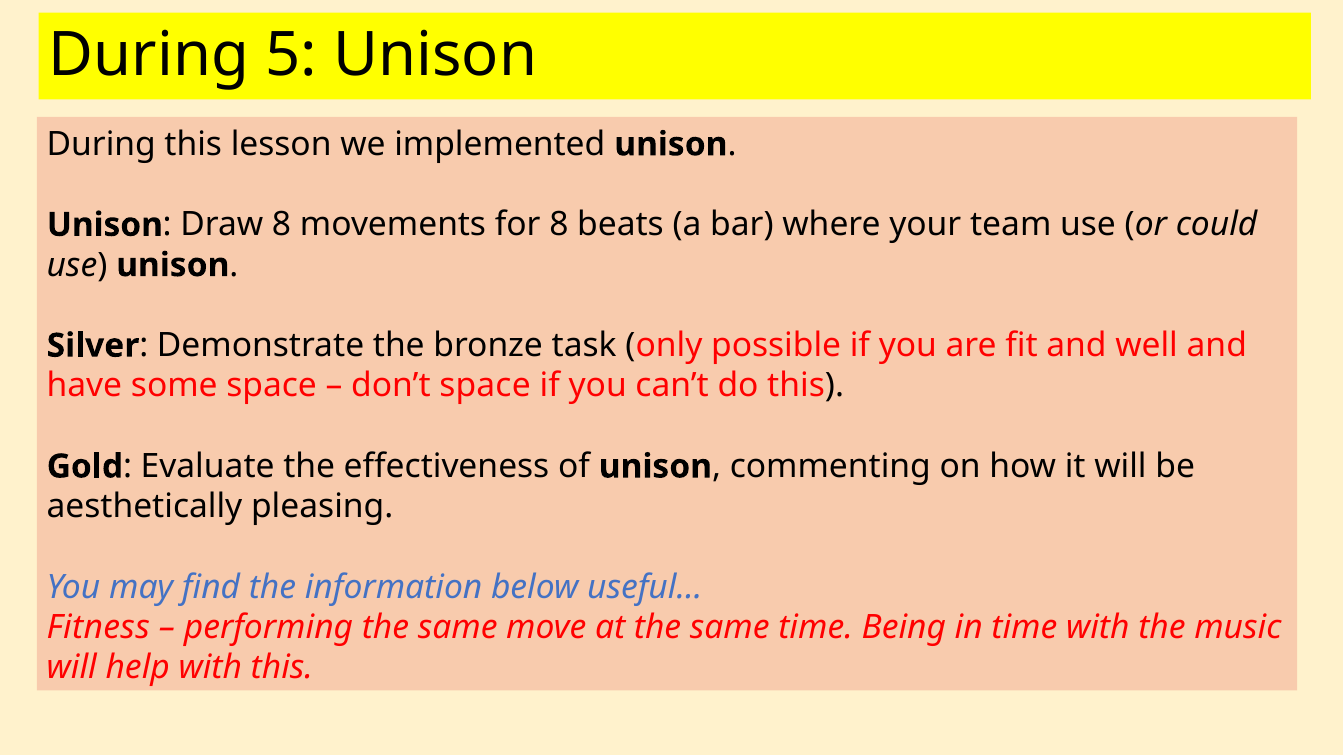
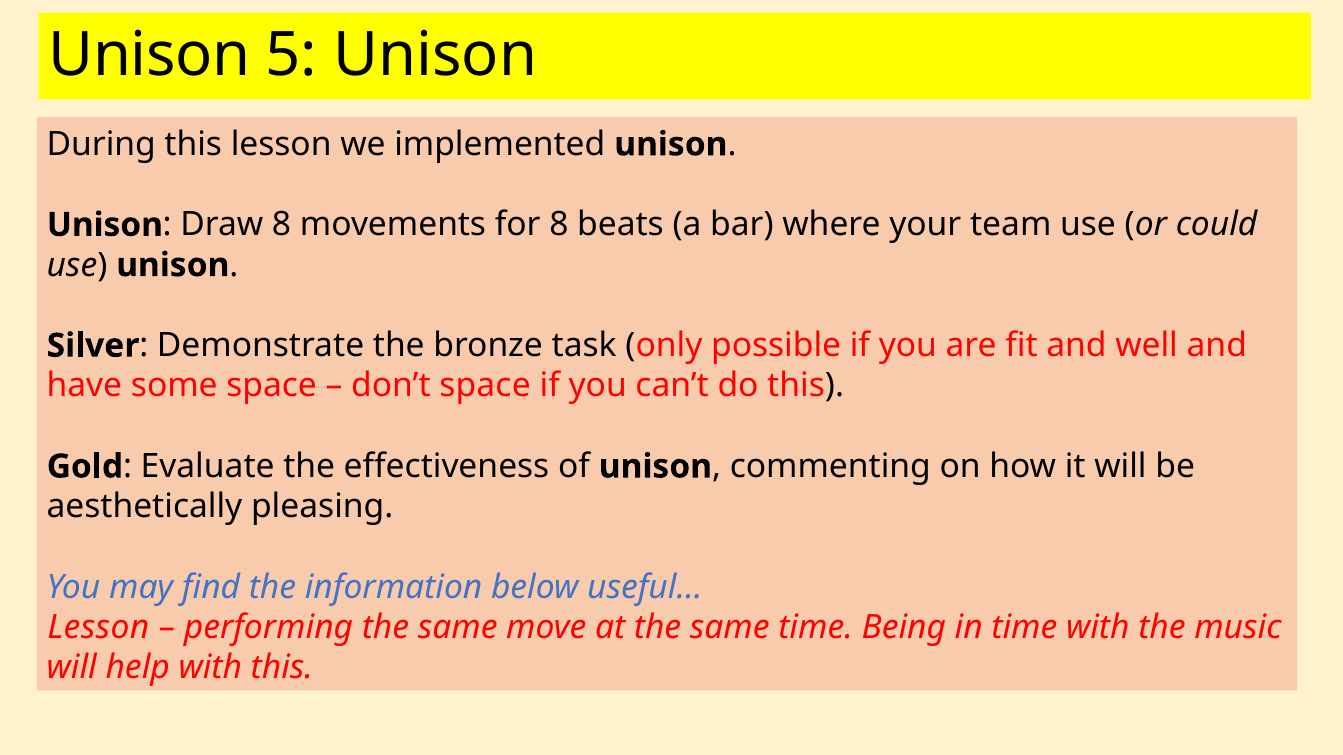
During at (149, 56): During -> Unison
Fitness at (98, 628): Fitness -> Lesson
